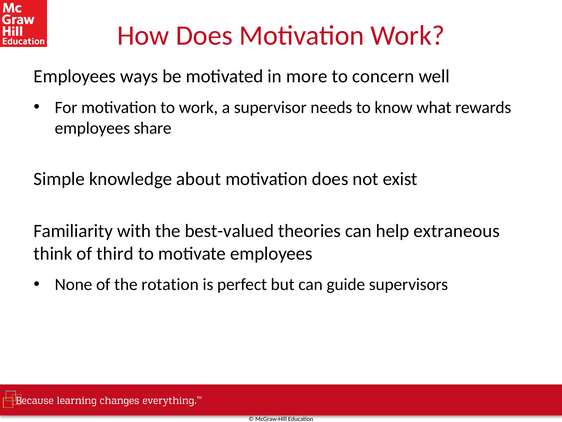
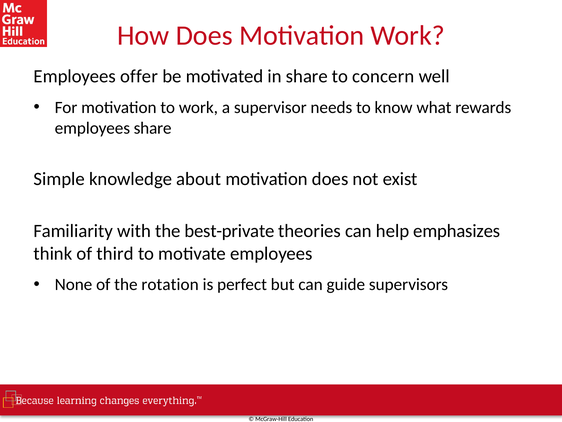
ways: ways -> offer
in more: more -> share
best-valued: best-valued -> best-private
extraneous: extraneous -> emphasizes
